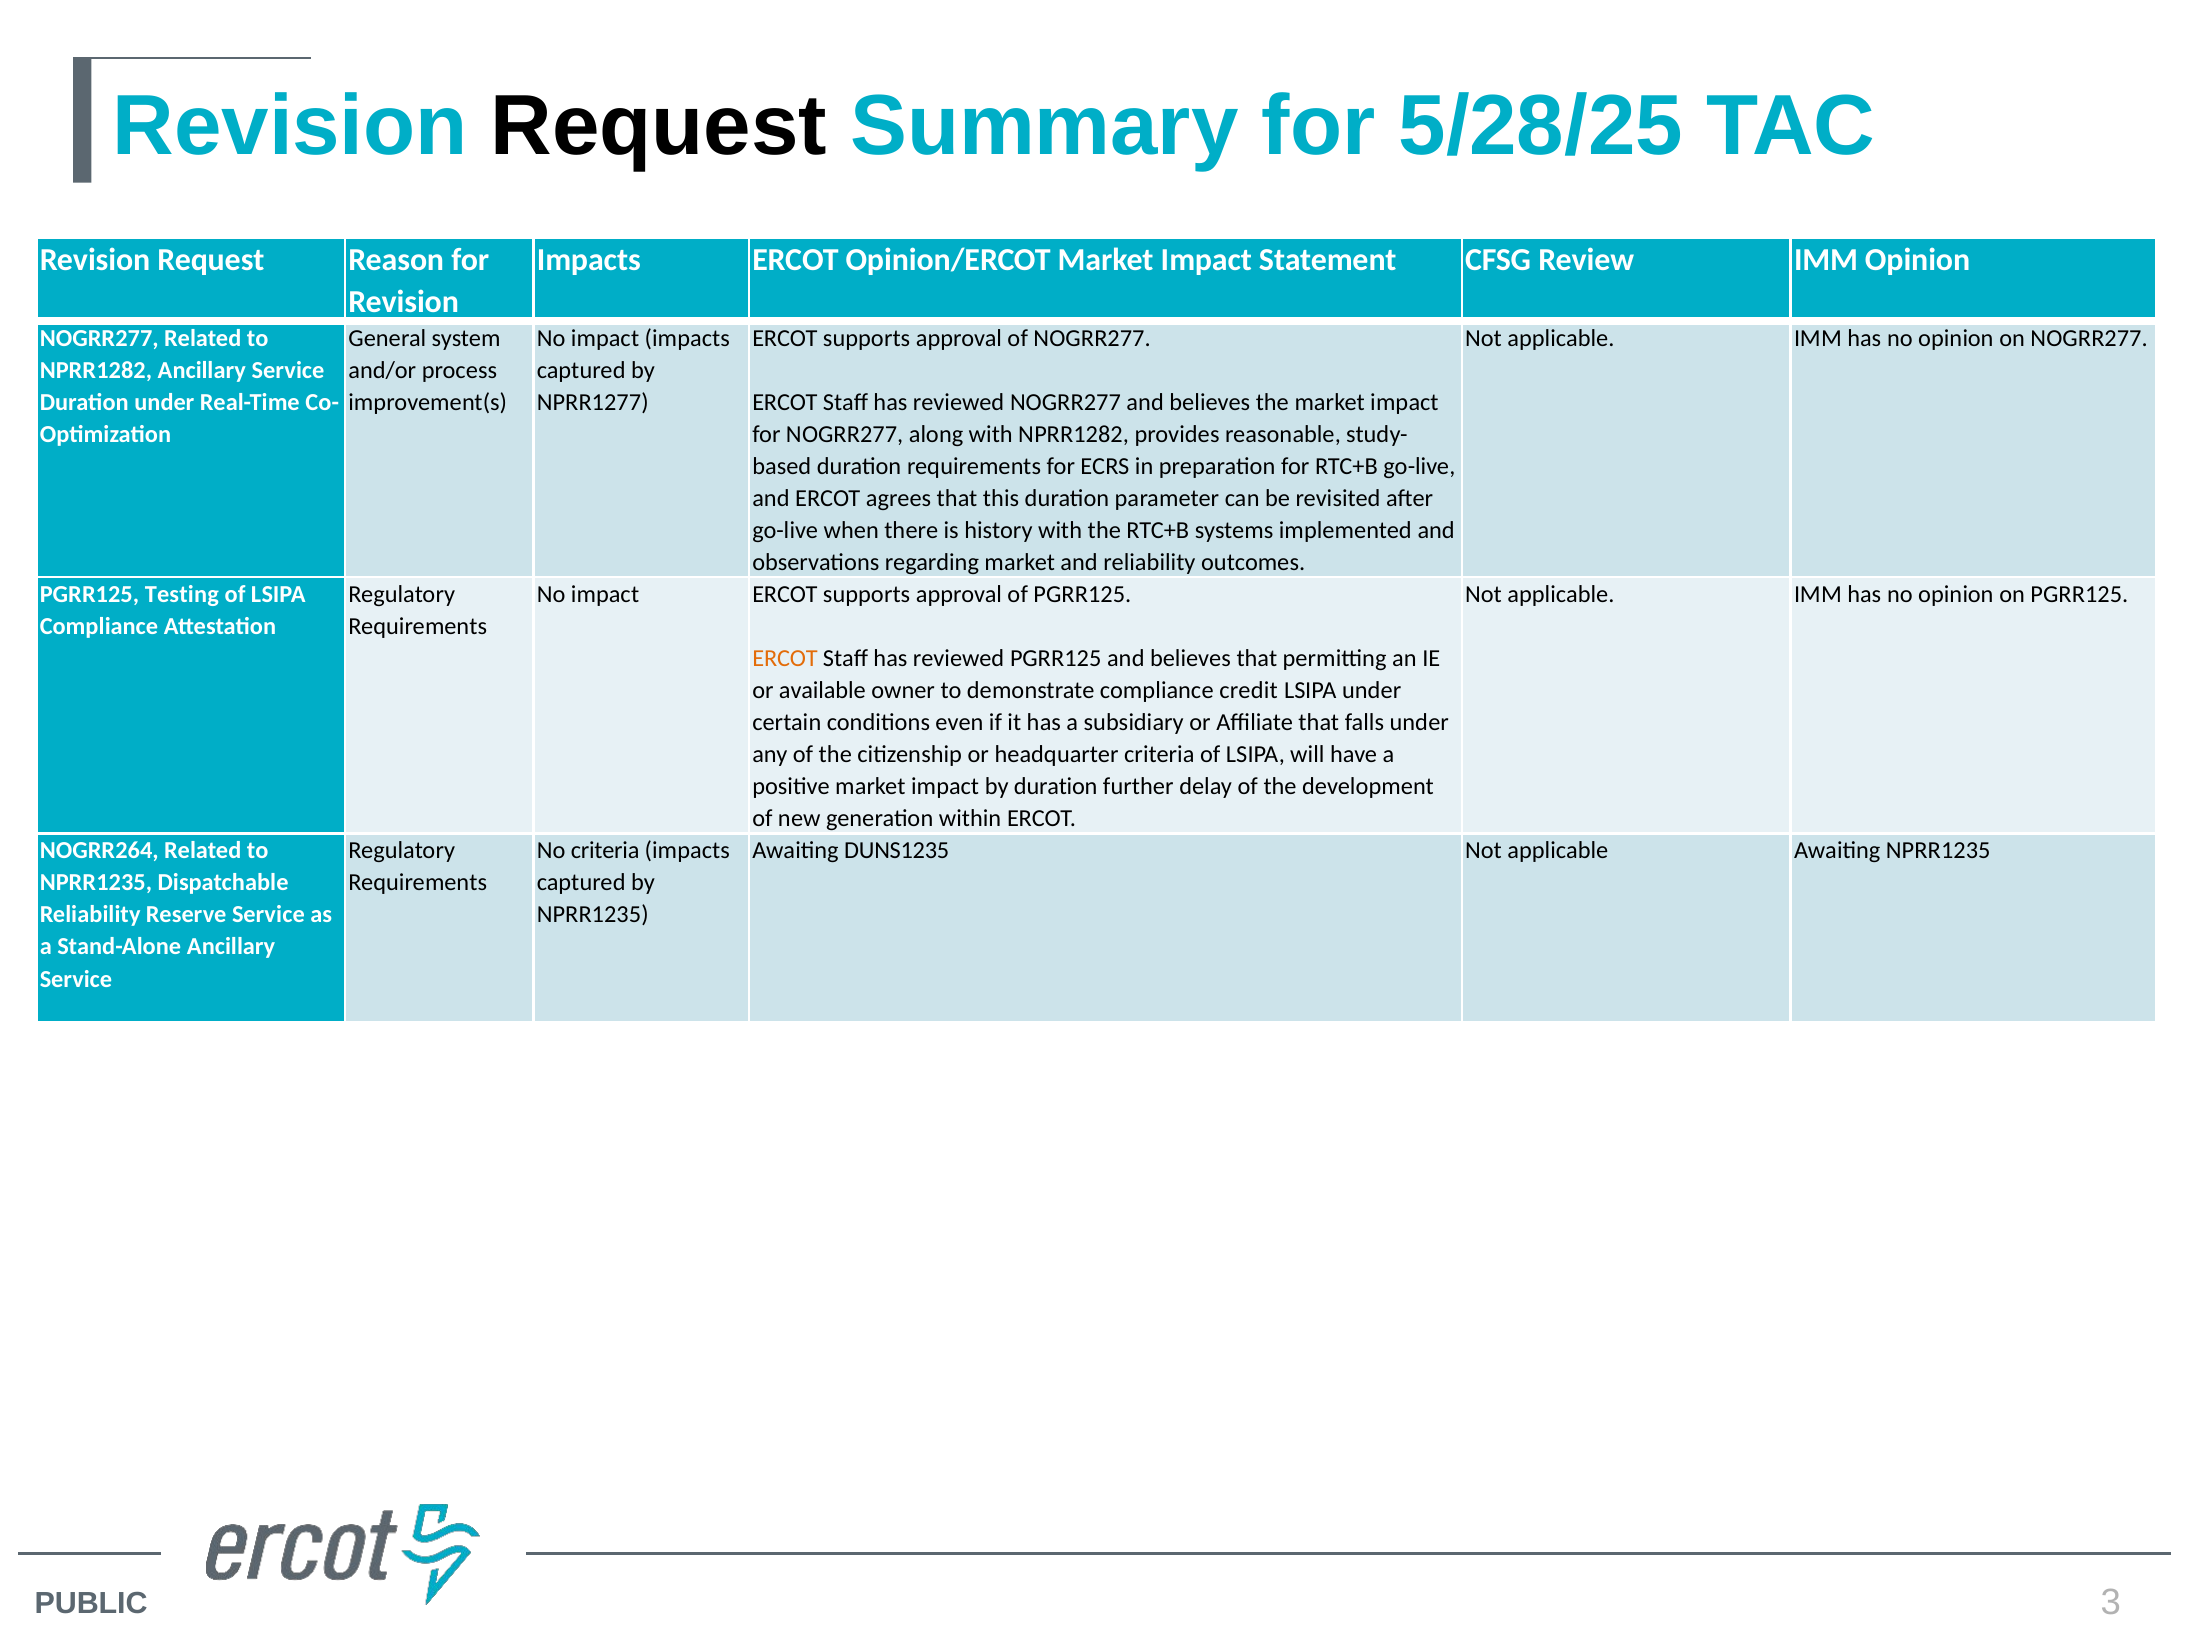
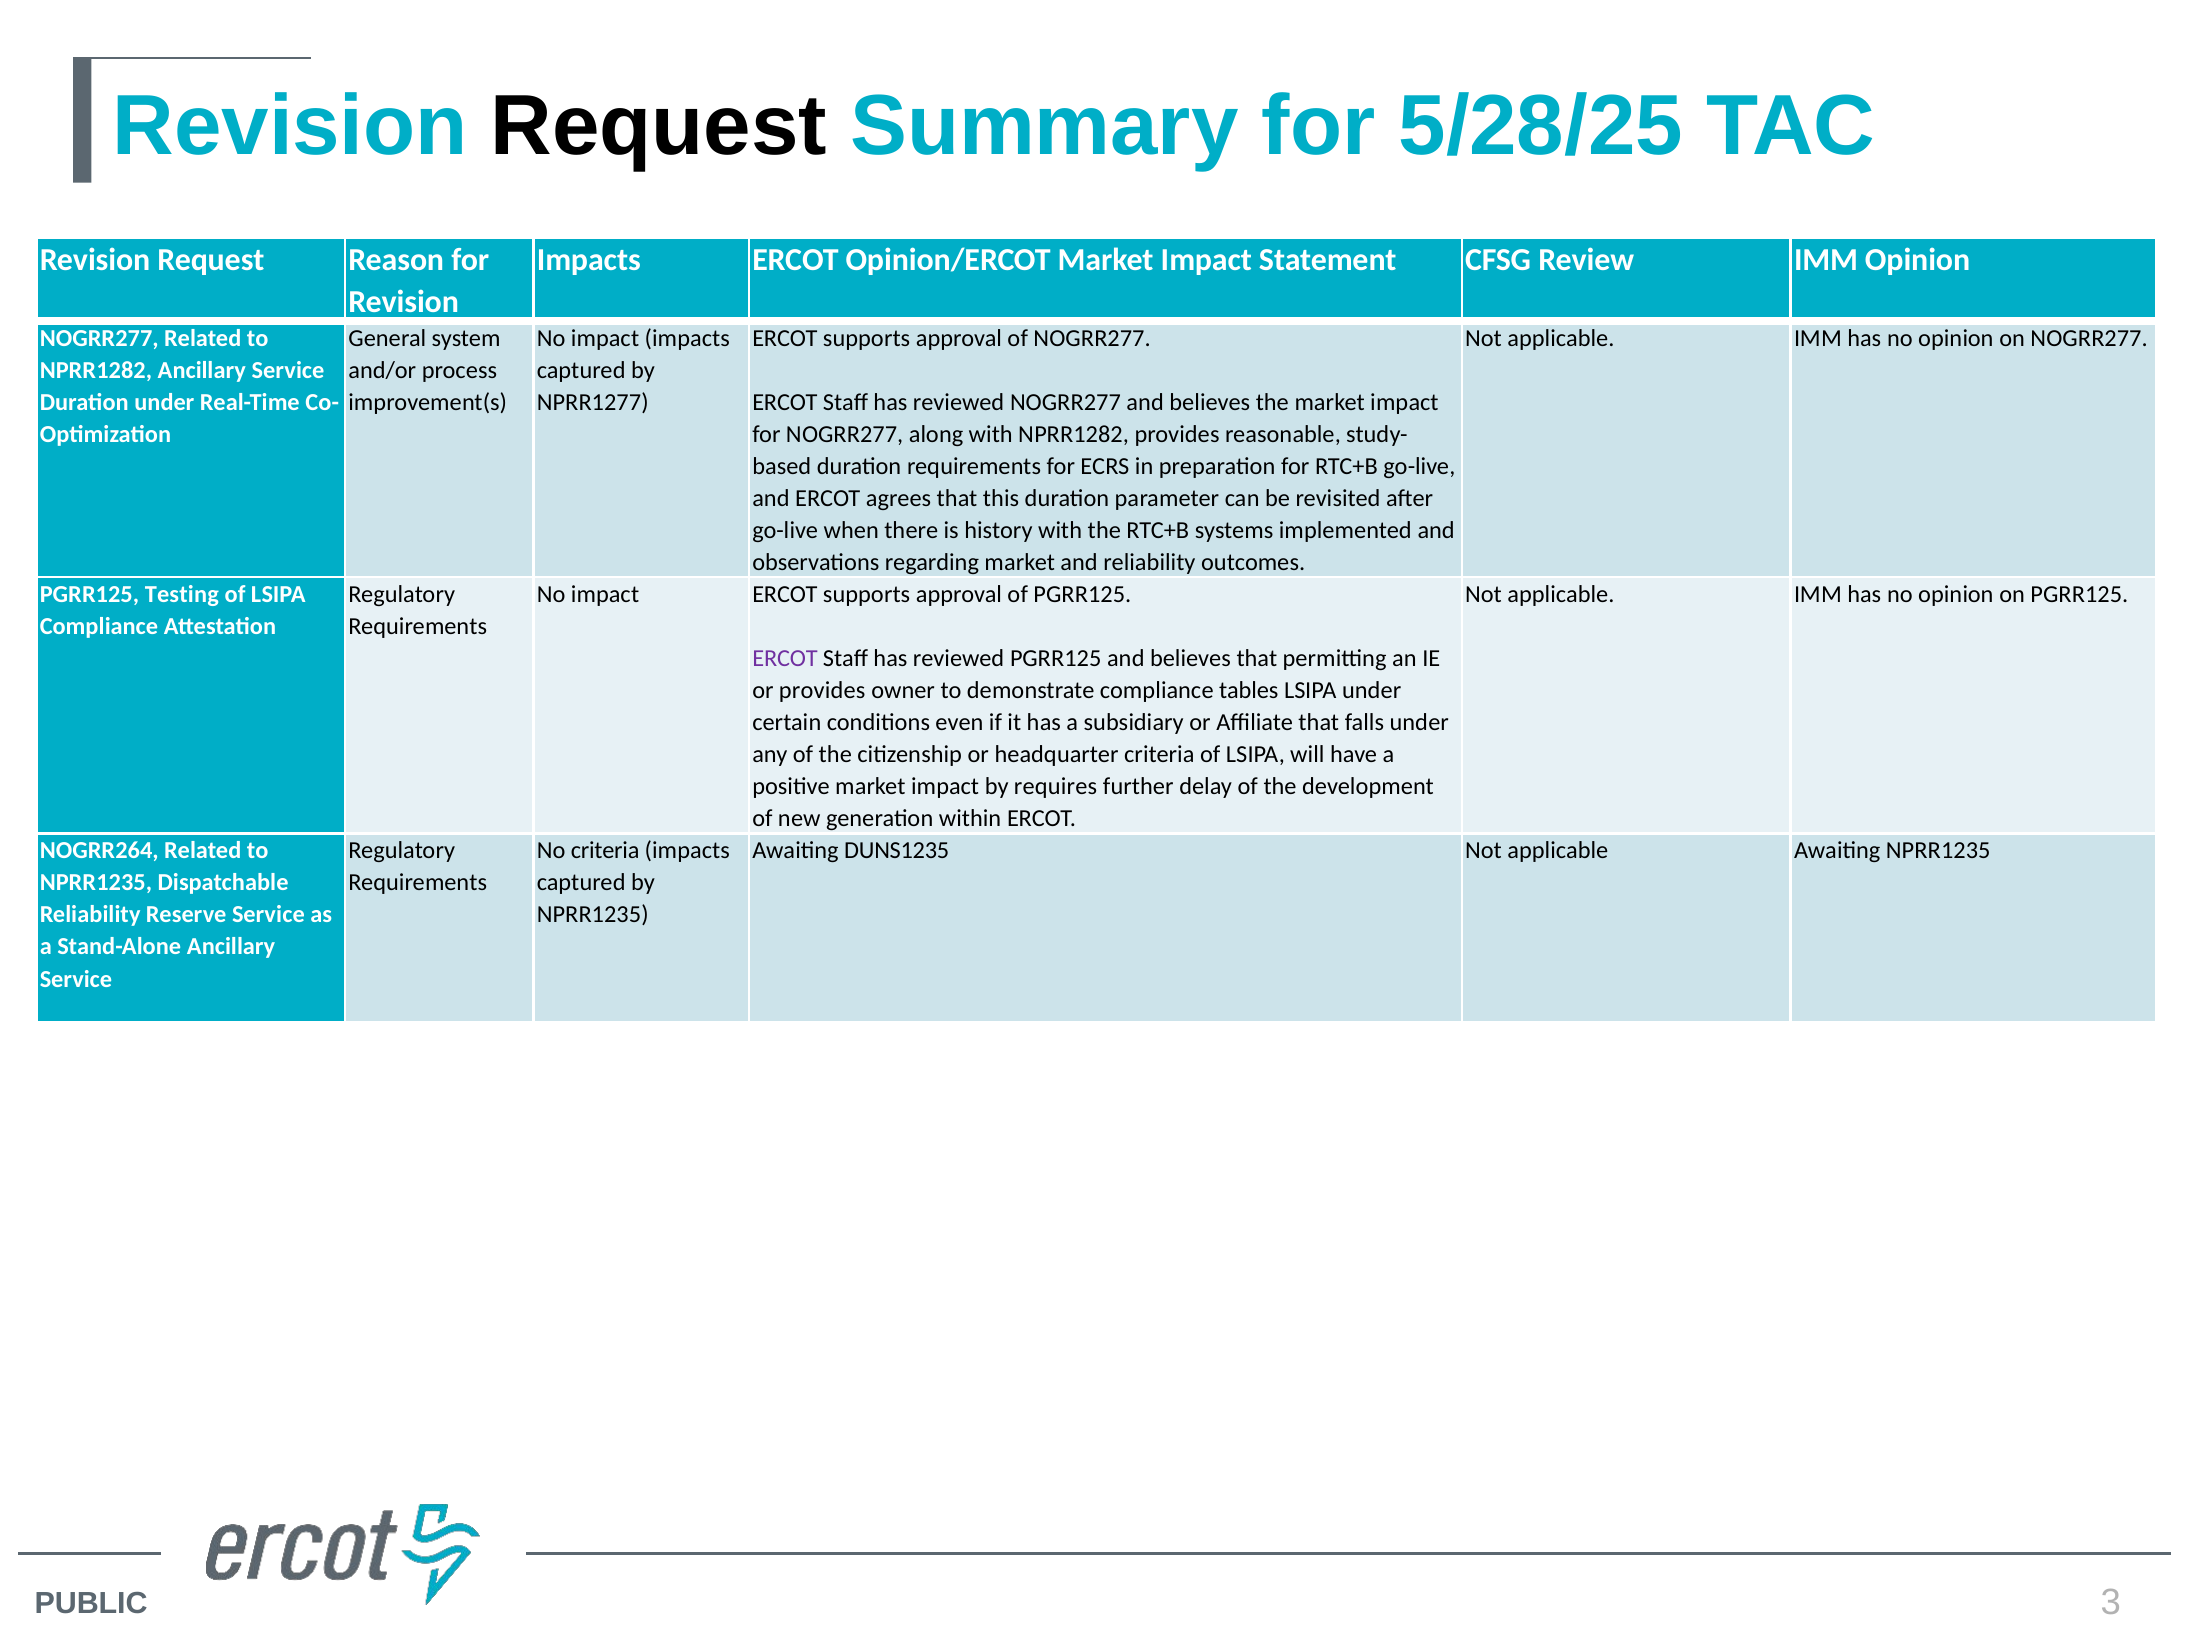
ERCOT at (785, 658) colour: orange -> purple
or available: available -> provides
credit: credit -> tables
by duration: duration -> requires
